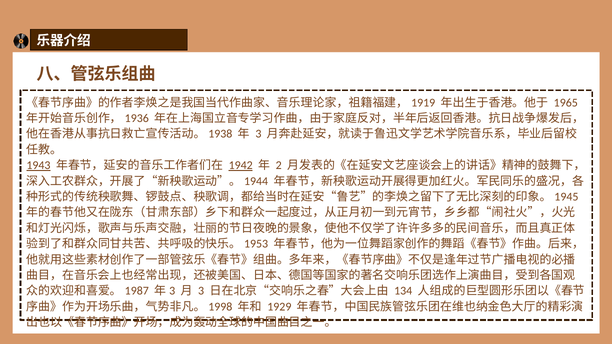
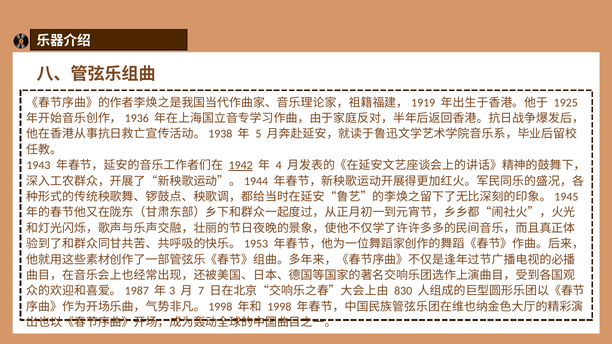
1965: 1965 -> 1925
3 at (258, 134): 3 -> 5
1943 underline: present -> none
2: 2 -> 4
3 at (201, 291): 3 -> 7
134: 134 -> 830
1929: 1929 -> 1998
